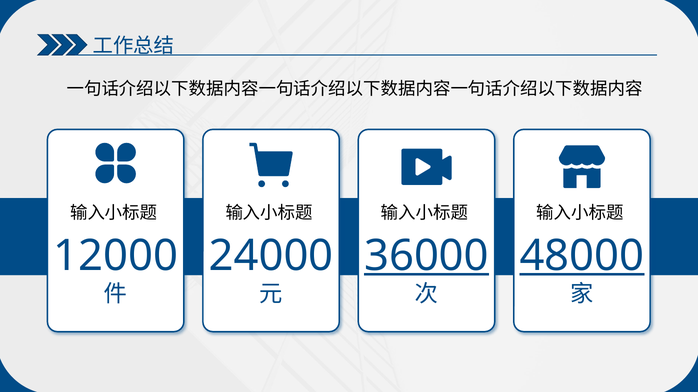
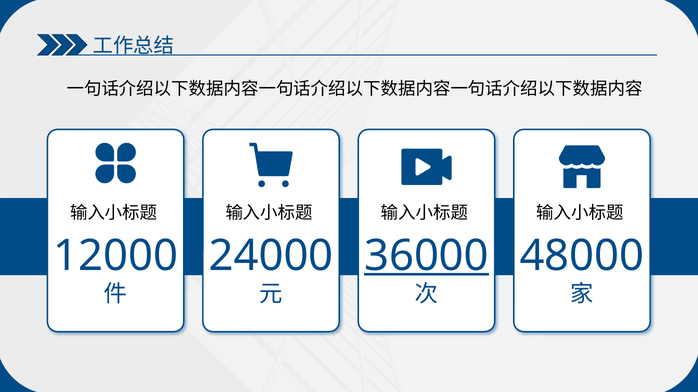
48000 underline: present -> none
